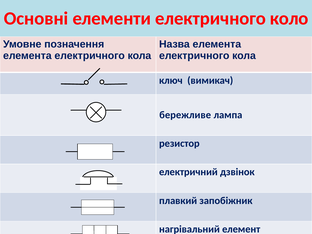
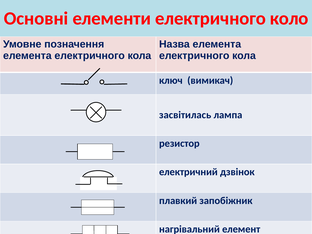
бережливе: бережливе -> засвітилась
